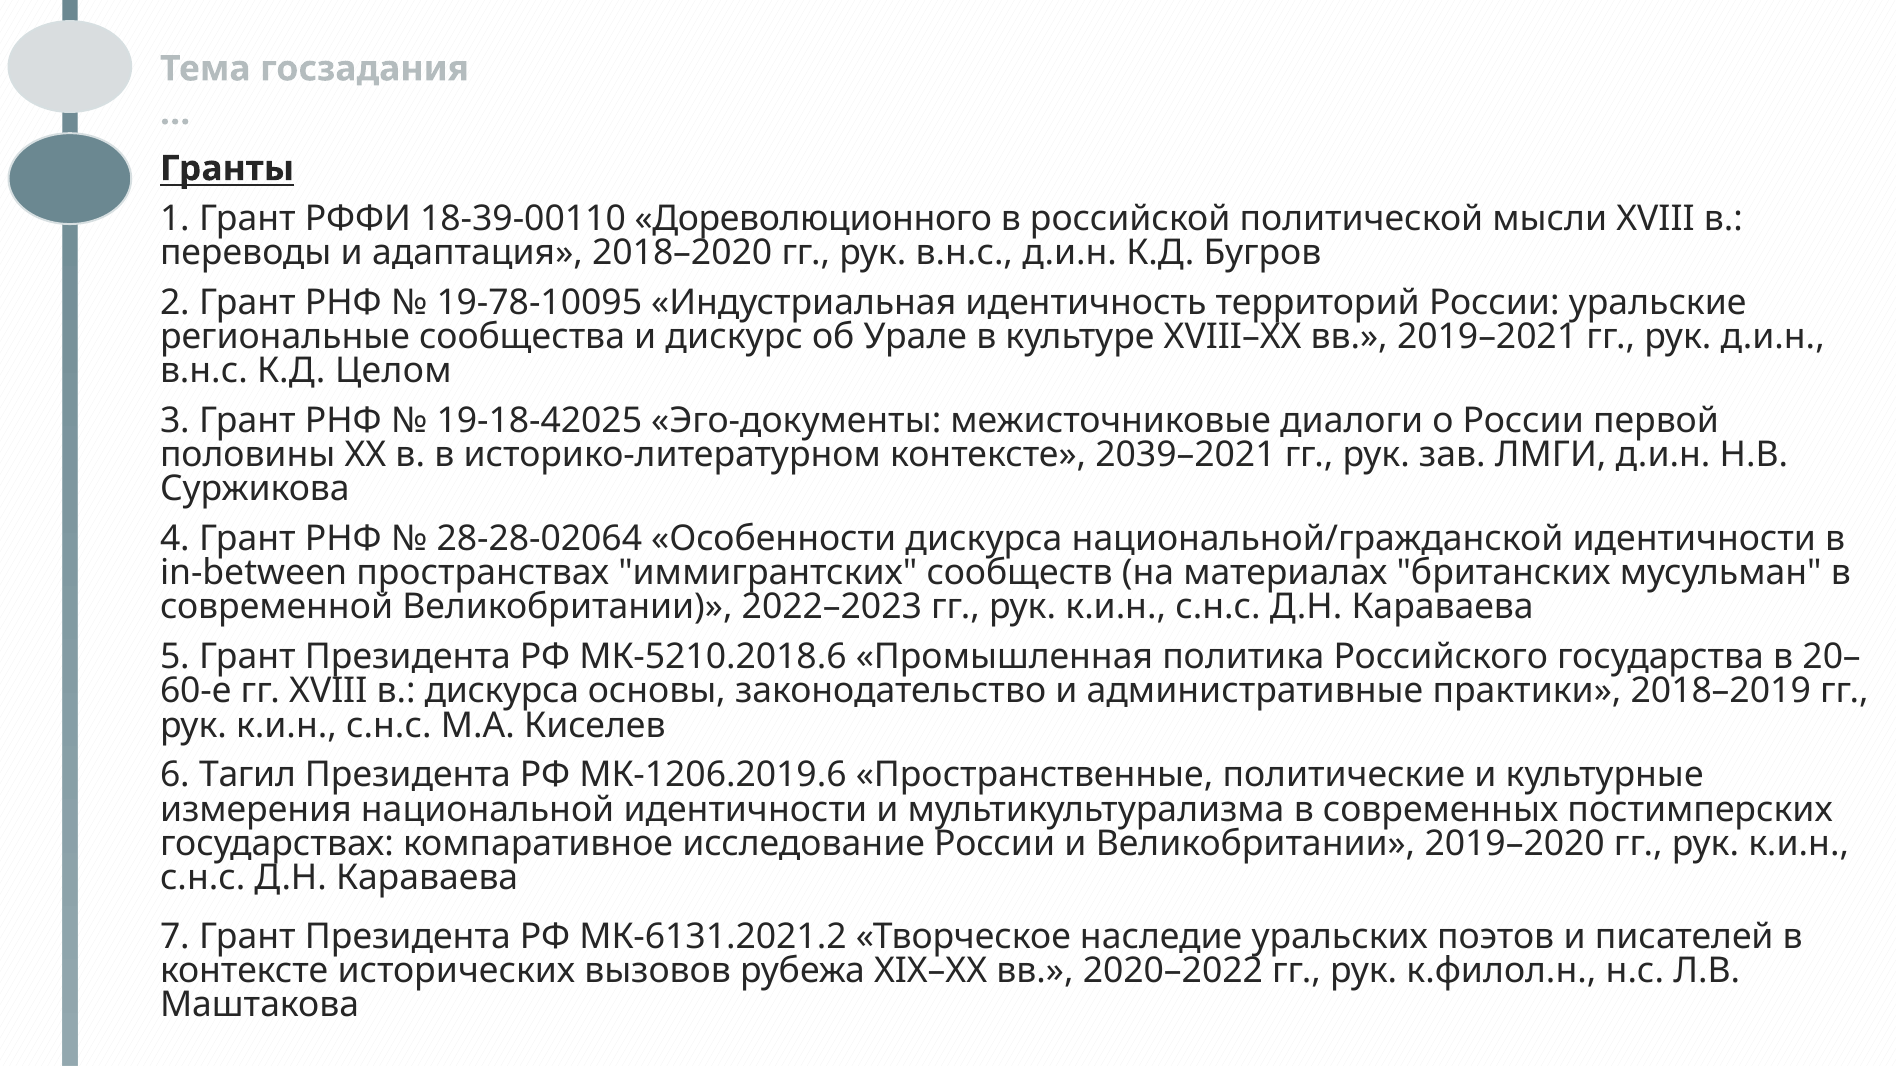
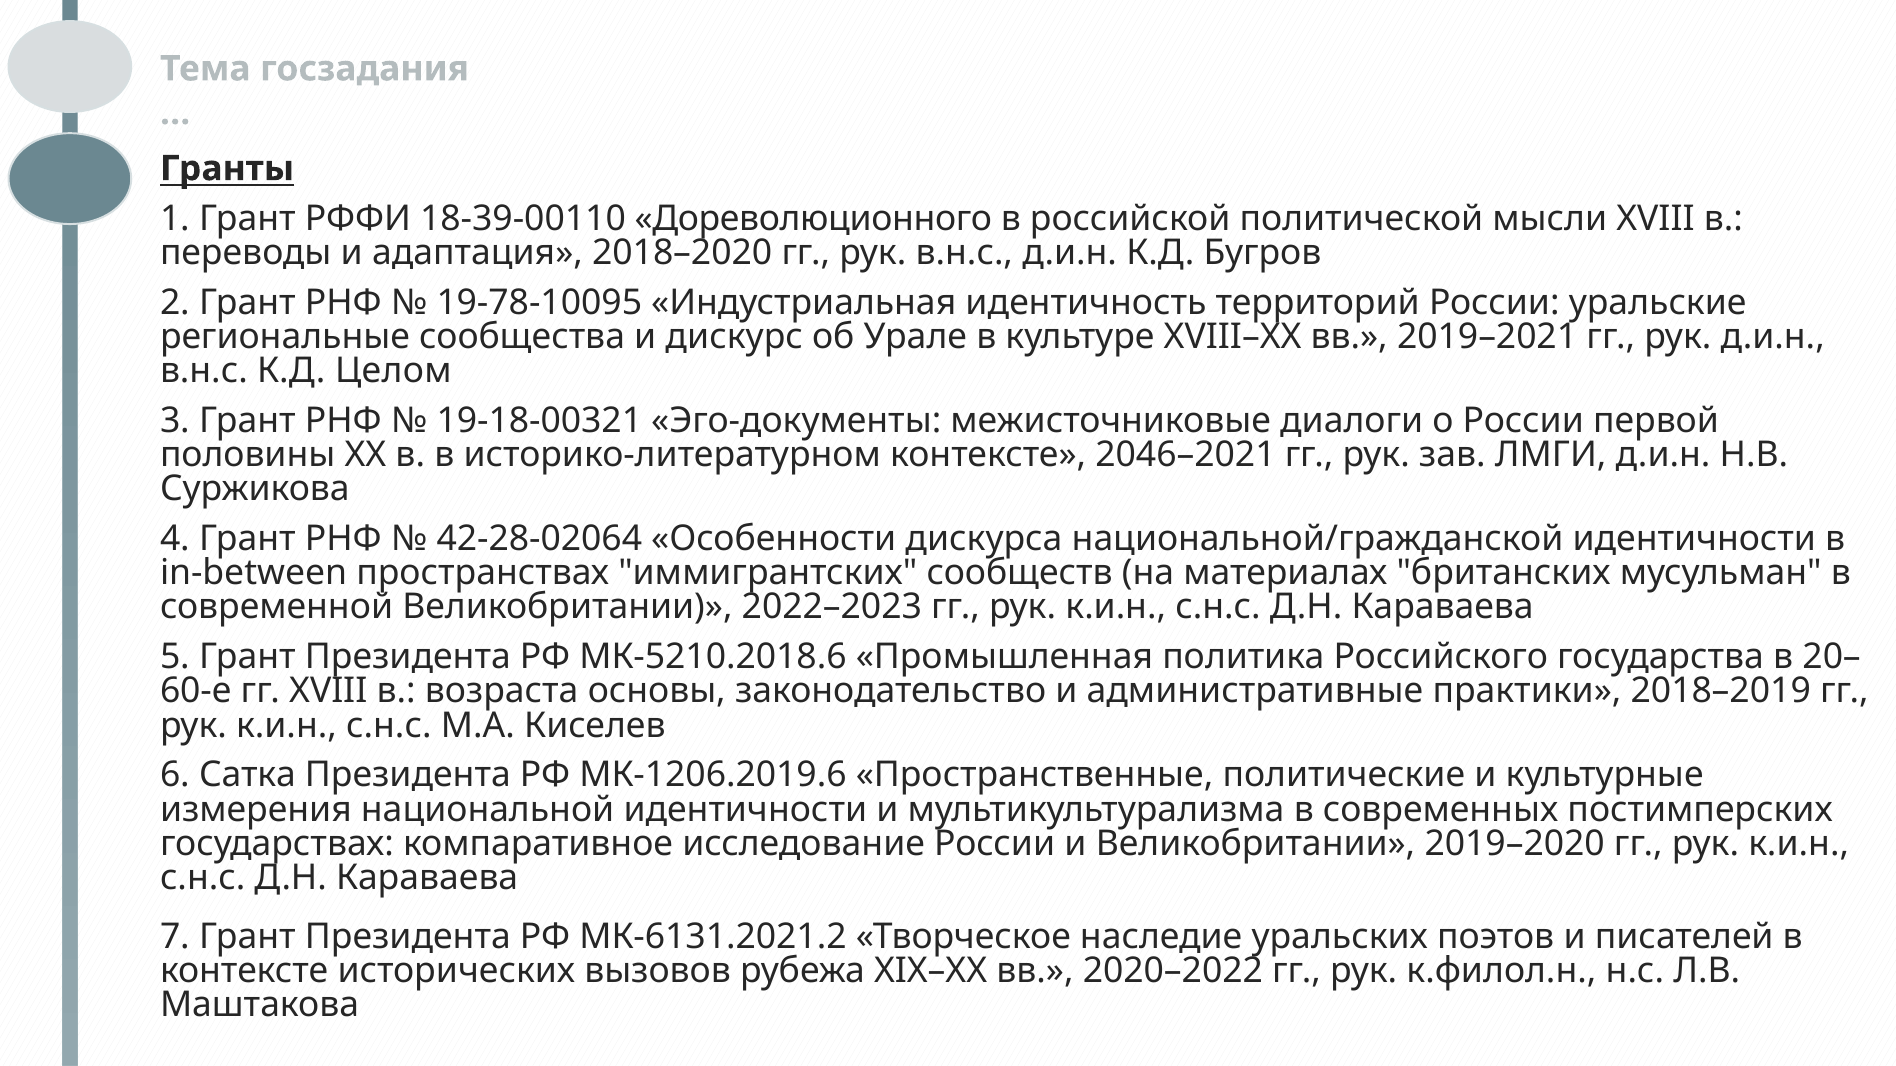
19-18-42025: 19-18-42025 -> 19-18-00321
2039–2021: 2039–2021 -> 2046–2021
28-28-02064: 28-28-02064 -> 42-28-02064
в дискурса: дискурса -> возраста
Тагил: Тагил -> Сатка
